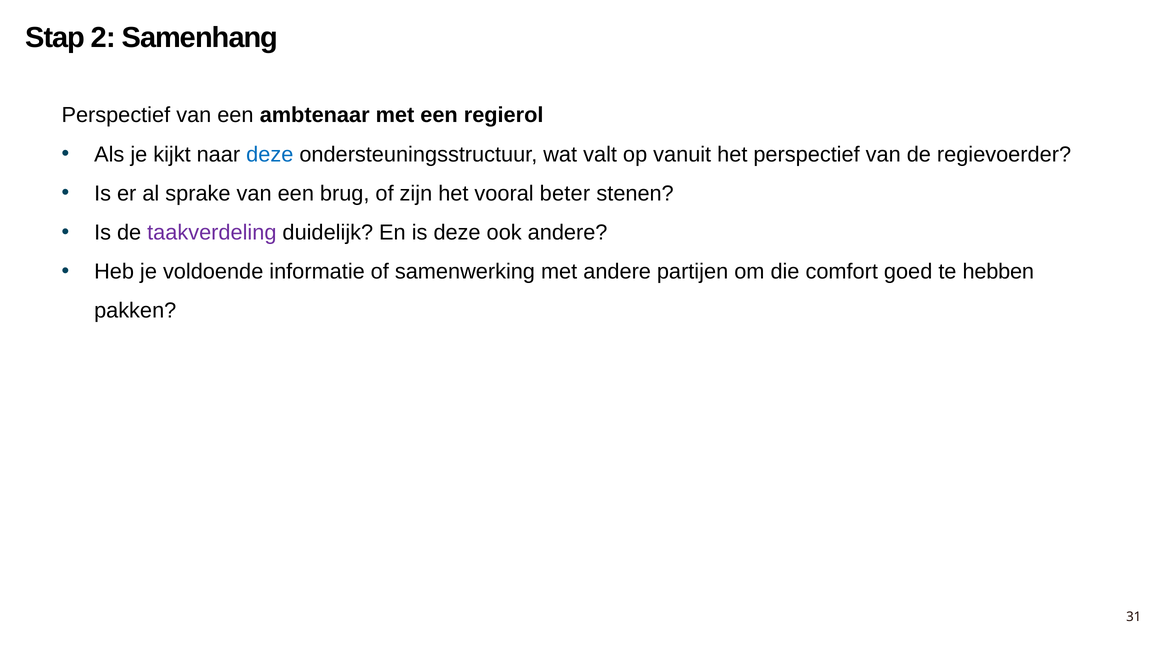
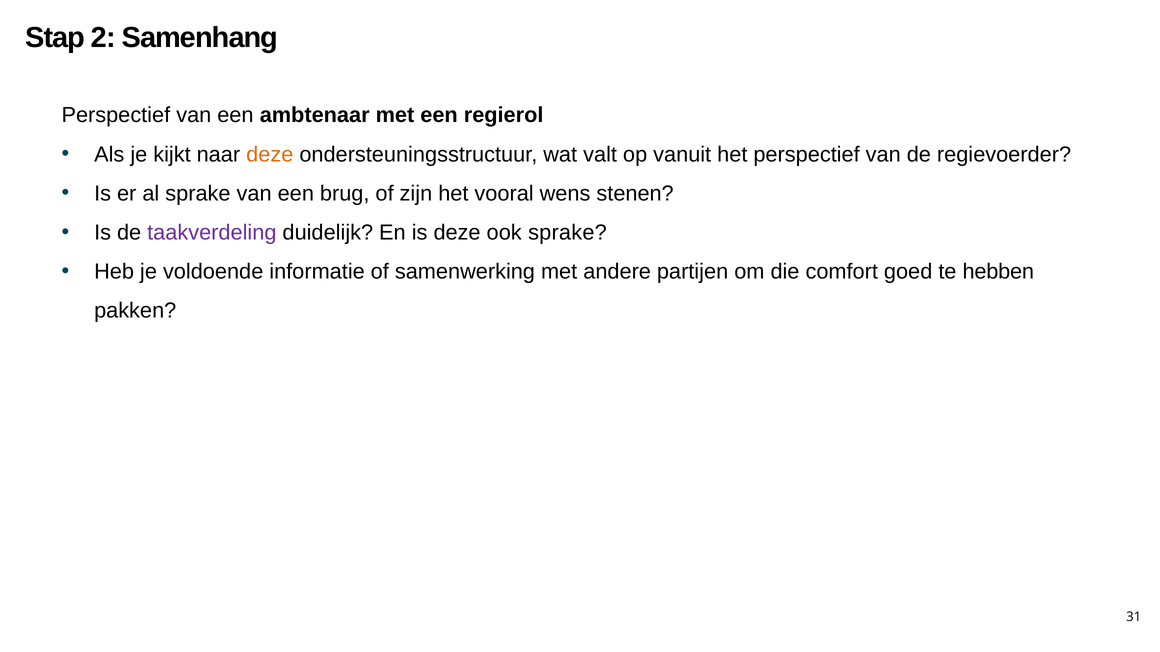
deze at (270, 154) colour: blue -> orange
beter: beter -> wens
ook andere: andere -> sprake
